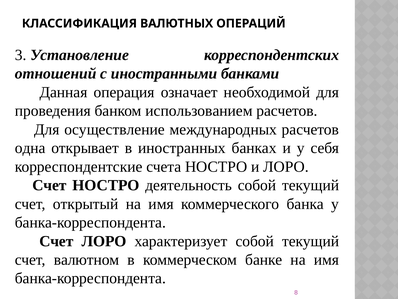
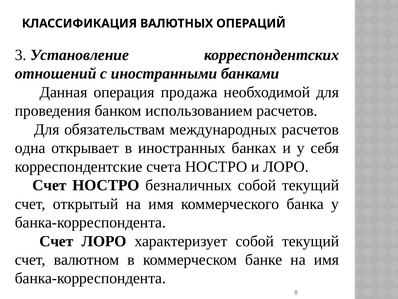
означает: означает -> продажа
осуществление: осуществление -> обязательствам
деятельность: деятельность -> безналичных
